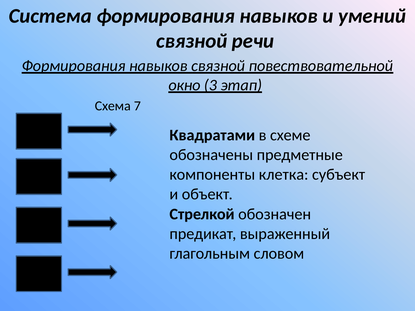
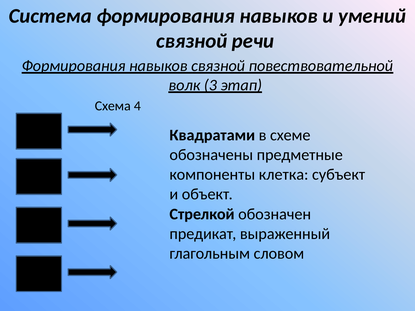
окно: окно -> волк
7: 7 -> 4
